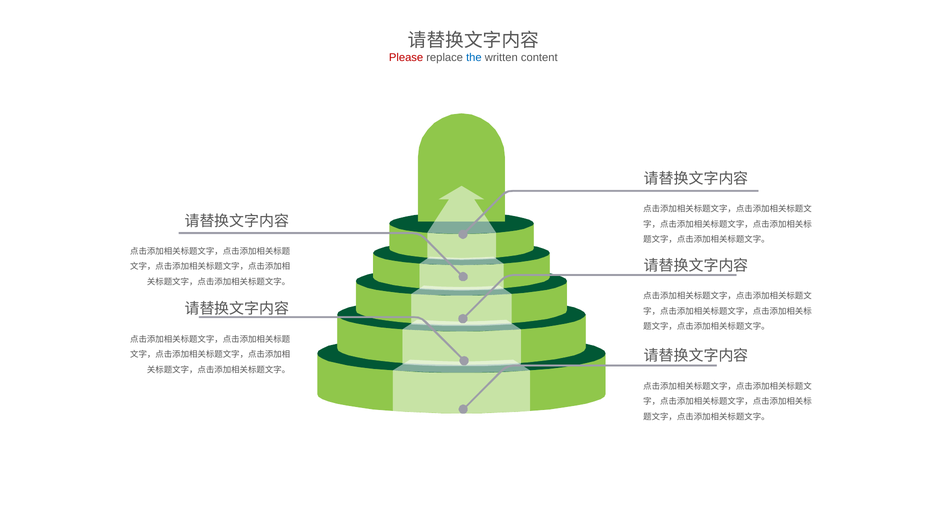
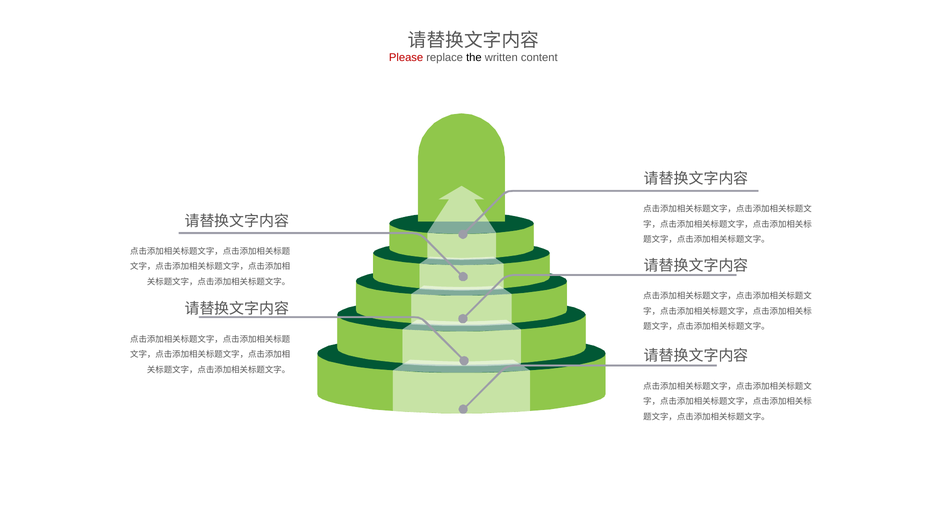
the colour: blue -> black
